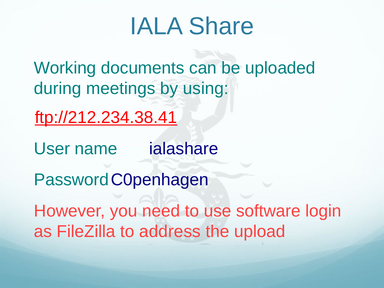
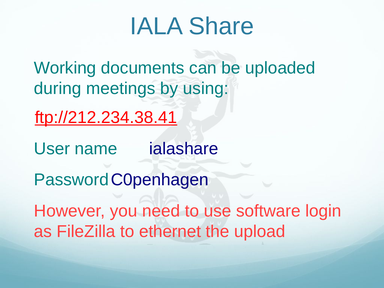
address: address -> ethernet
